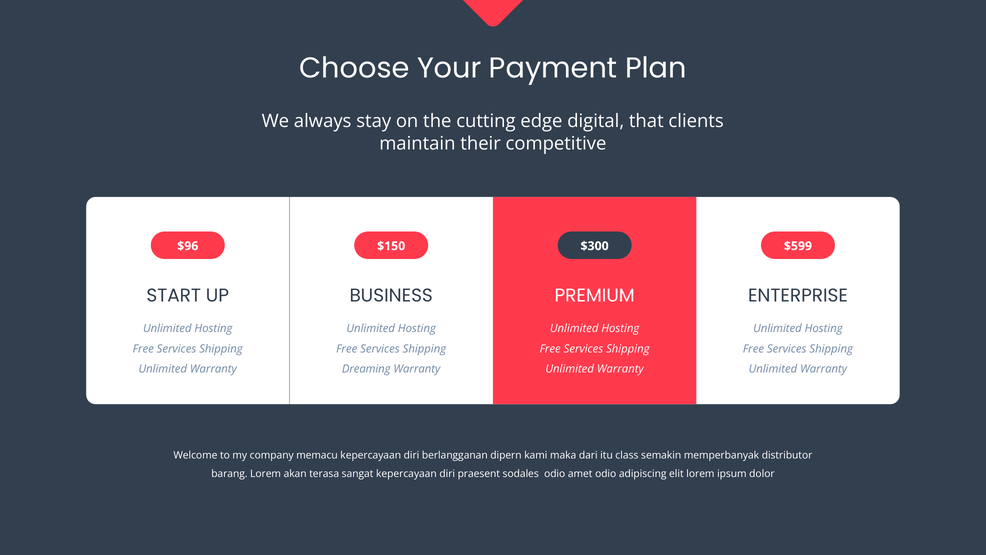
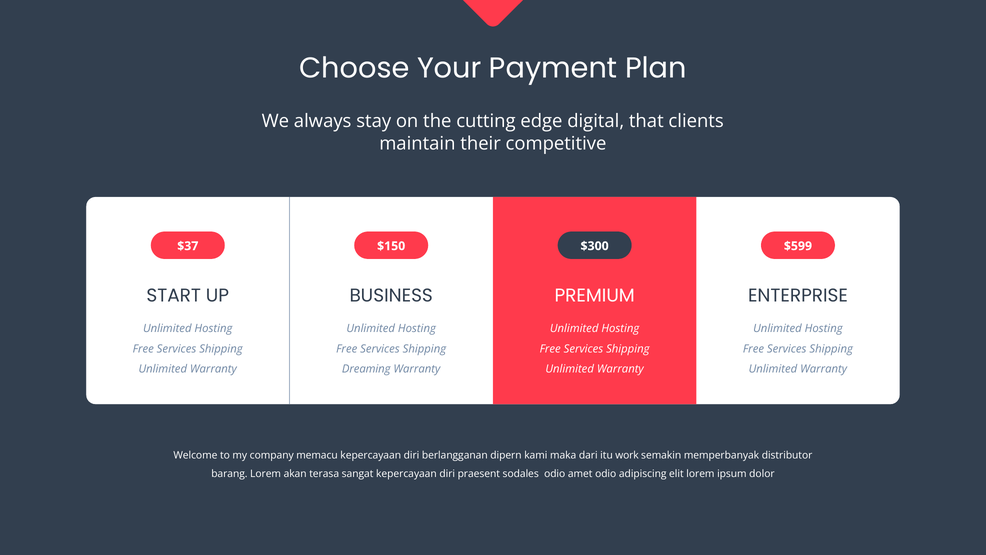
$96: $96 -> $37
class: class -> work
